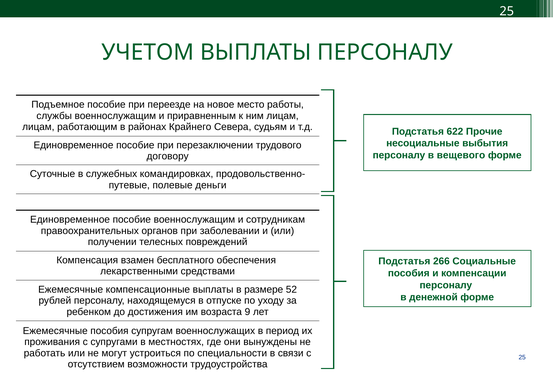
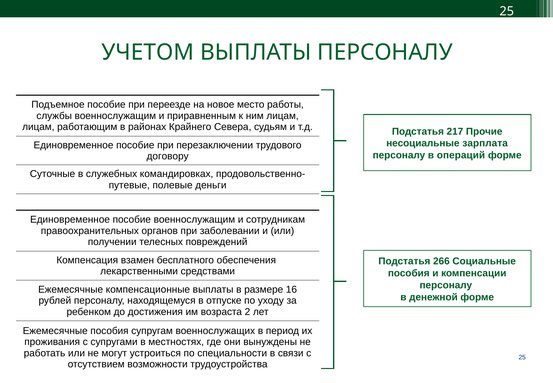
622: 622 -> 217
выбытия: выбытия -> зарплата
вещевого: вещевого -> операций
52: 52 -> 16
9: 9 -> 2
